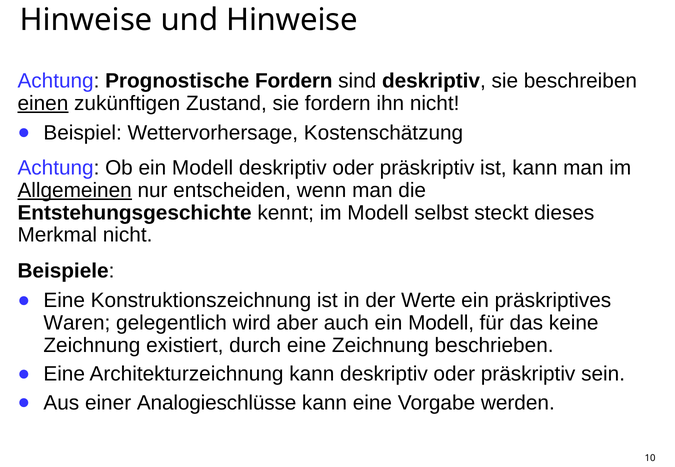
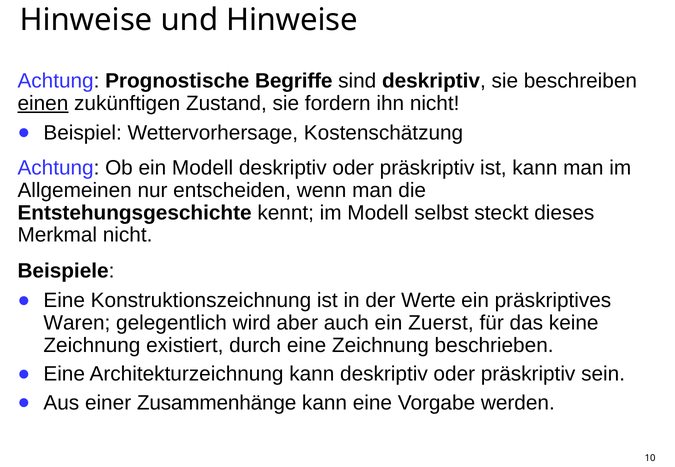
Prognostische Fordern: Fordern -> Begriffe
Allgemeinen underline: present -> none
auch ein Modell: Modell -> Zuerst
Analogieschlüsse: Analogieschlüsse -> Zusammenhänge
